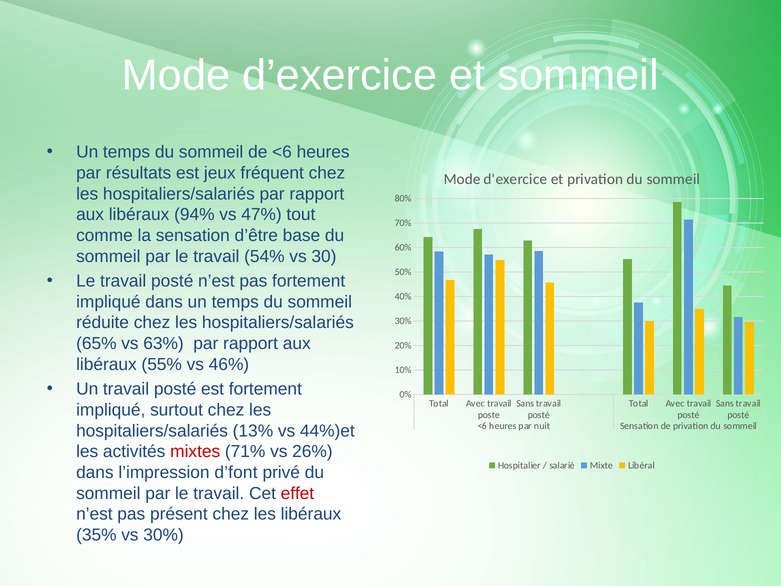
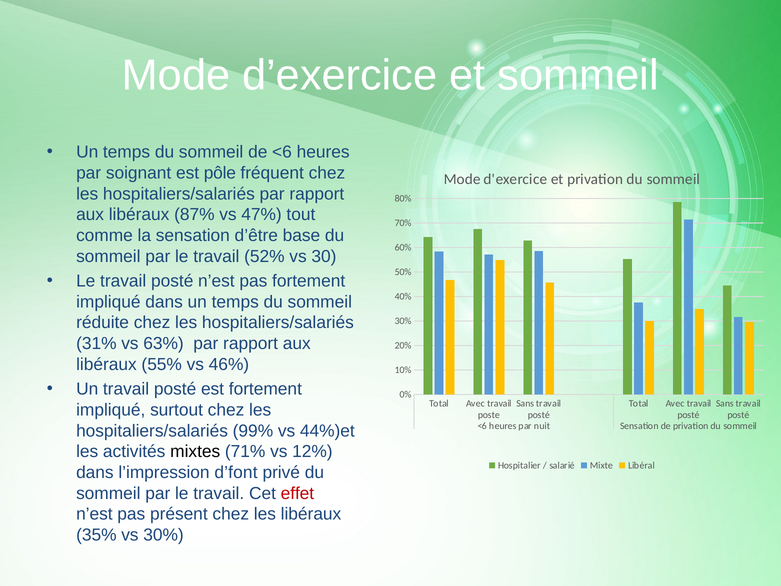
résultats: résultats -> soignant
jeux: jeux -> pôle
94%: 94% -> 87%
54%: 54% -> 52%
65%: 65% -> 31%
13%: 13% -> 99%
mixtes colour: red -> black
26%: 26% -> 12%
